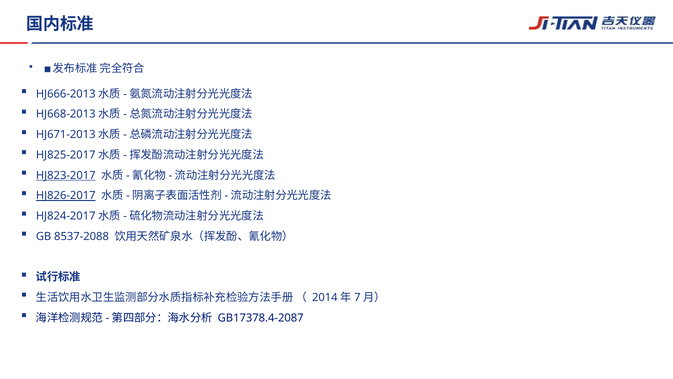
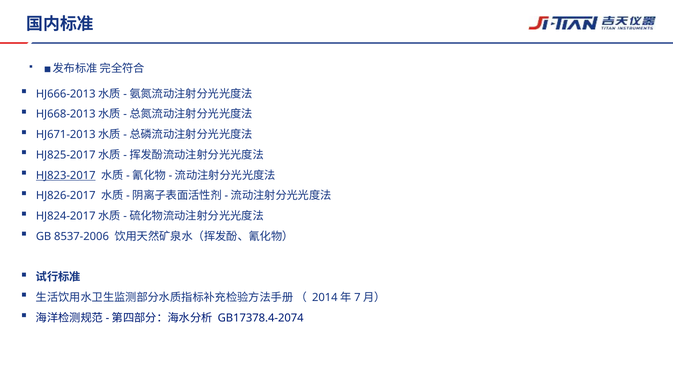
HJ826-2017 underline: present -> none
8537-2088: 8537-2088 -> 8537-2006
GB17378.4-2087: GB17378.4-2087 -> GB17378.4-2074
